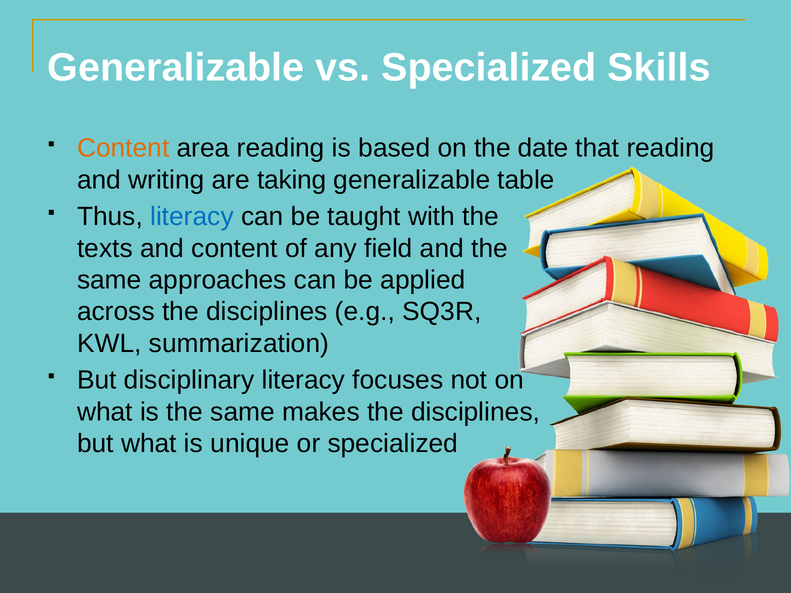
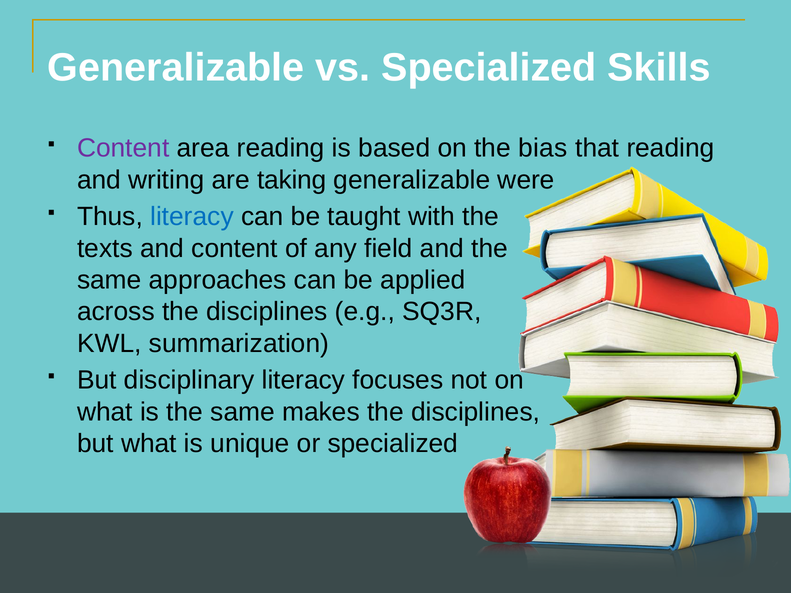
Content at (123, 148) colour: orange -> purple
date: date -> bias
table: table -> were
